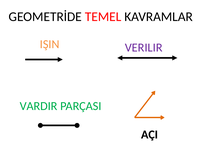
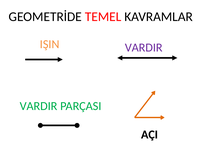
VERILIR at (144, 48): VERILIR -> VARDIR
